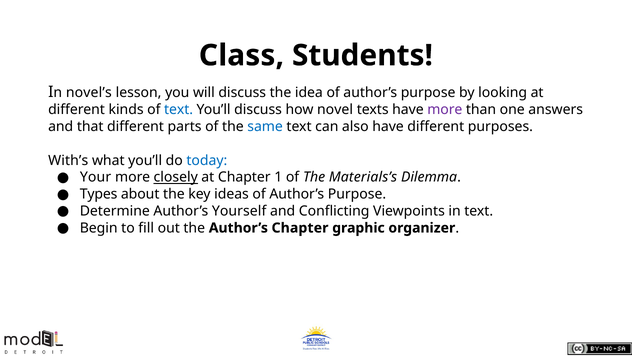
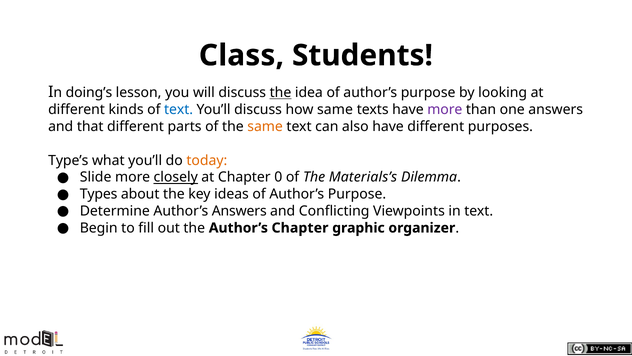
novel’s: novel’s -> doing’s
the at (280, 93) underline: none -> present
how novel: novel -> same
same at (265, 127) colour: blue -> orange
With’s: With’s -> Type’s
today colour: blue -> orange
Your: Your -> Slide
1: 1 -> 0
Author’s Yourself: Yourself -> Answers
